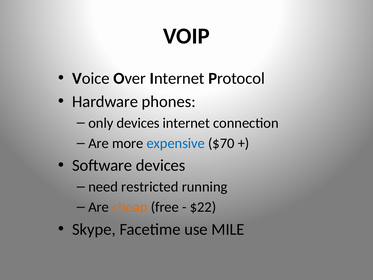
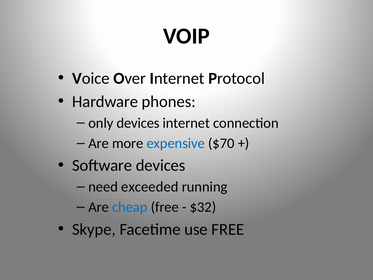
restricted: restricted -> exceeded
cheap colour: orange -> blue
$22: $22 -> $32
use MILE: MILE -> FREE
